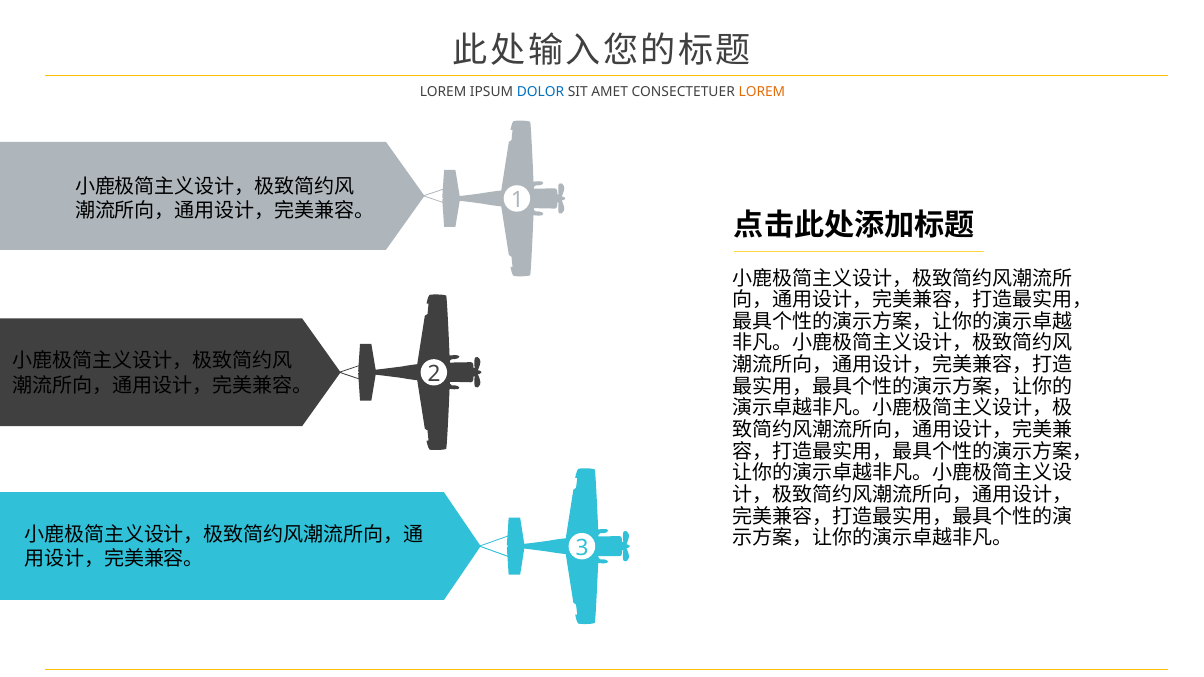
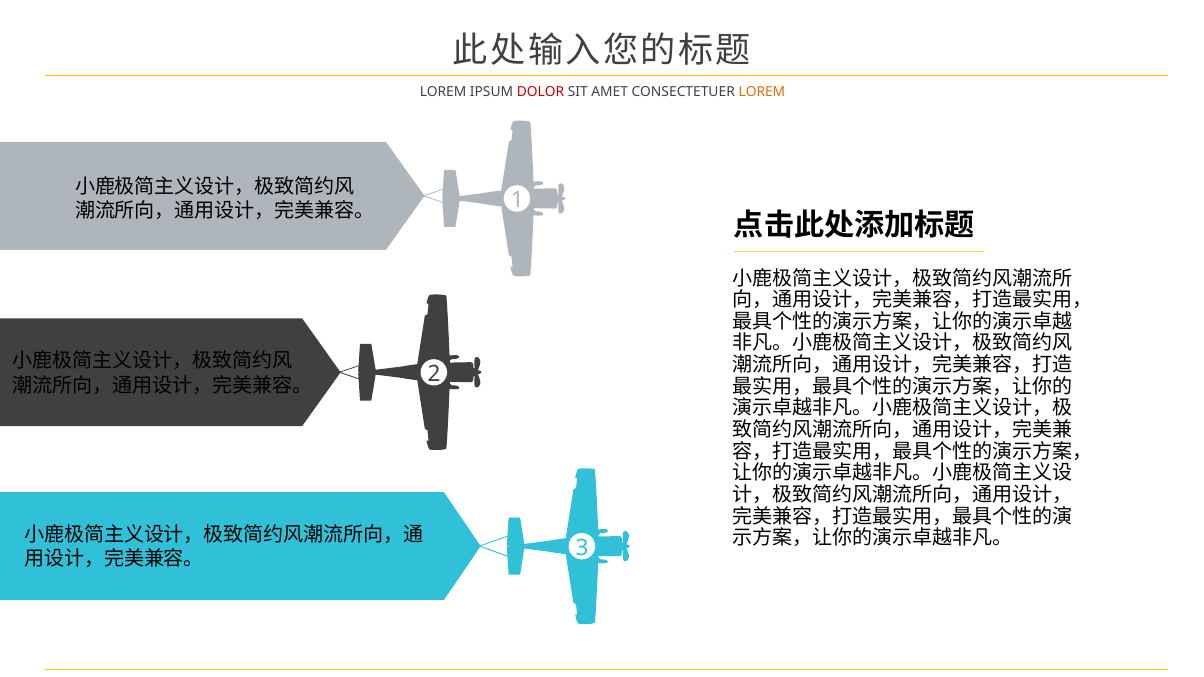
DOLOR colour: blue -> red
